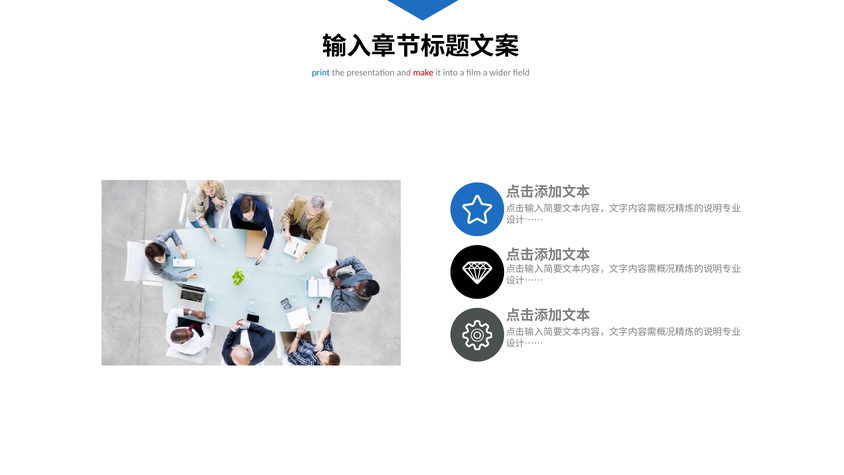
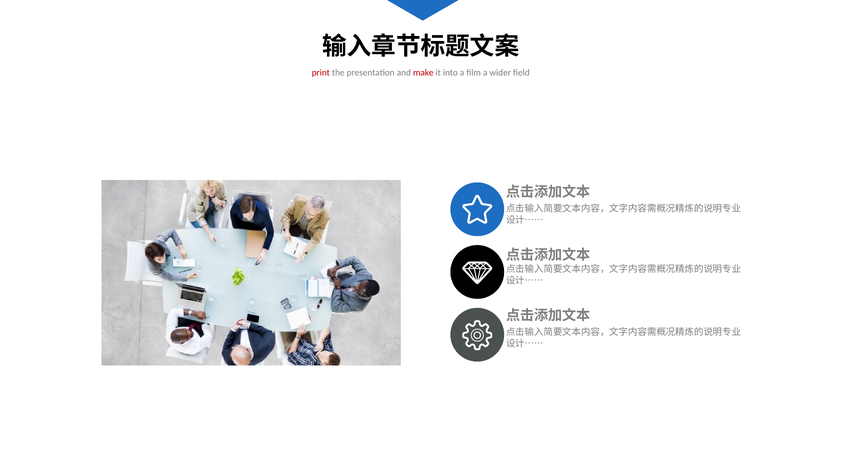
print colour: blue -> red
